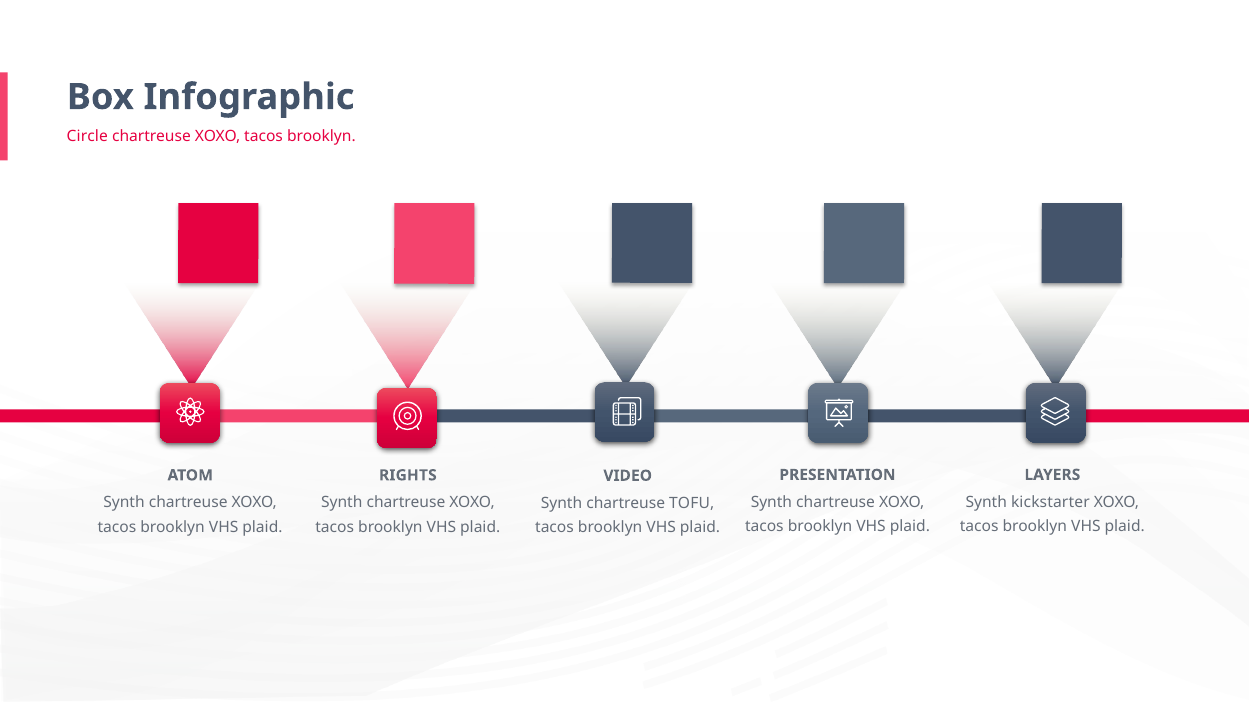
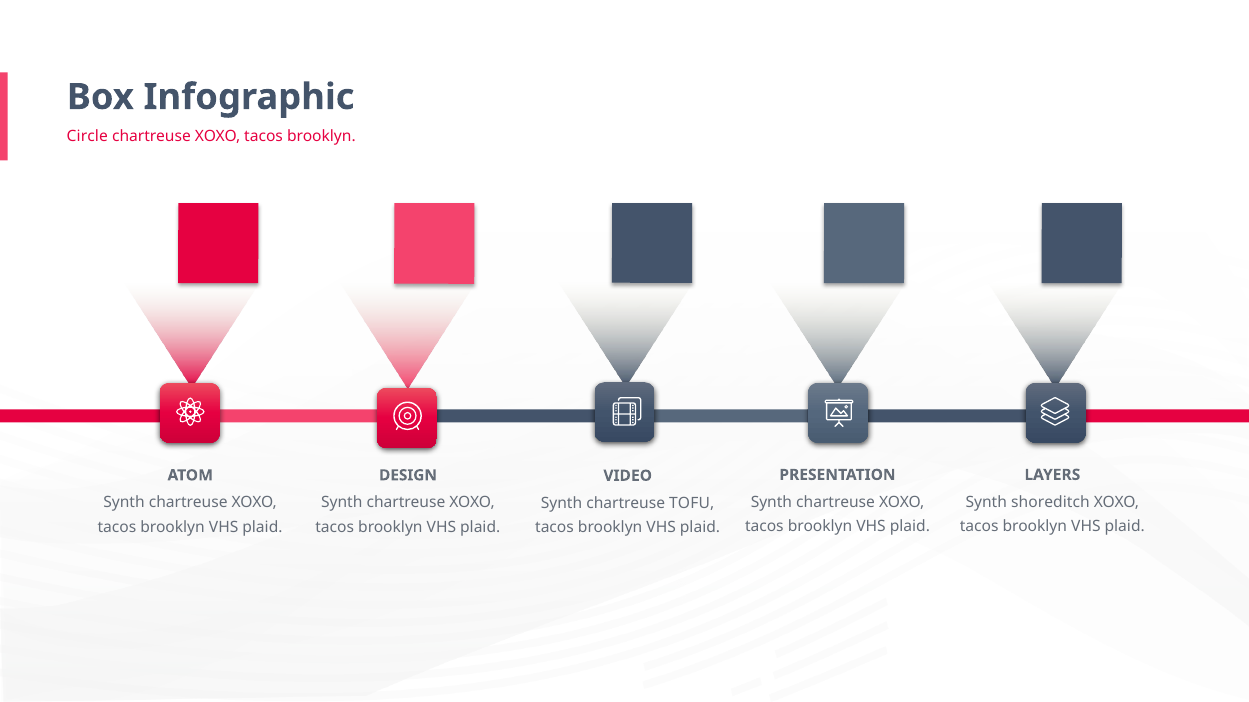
RIGHTS: RIGHTS -> DESIGN
kickstarter: kickstarter -> shoreditch
